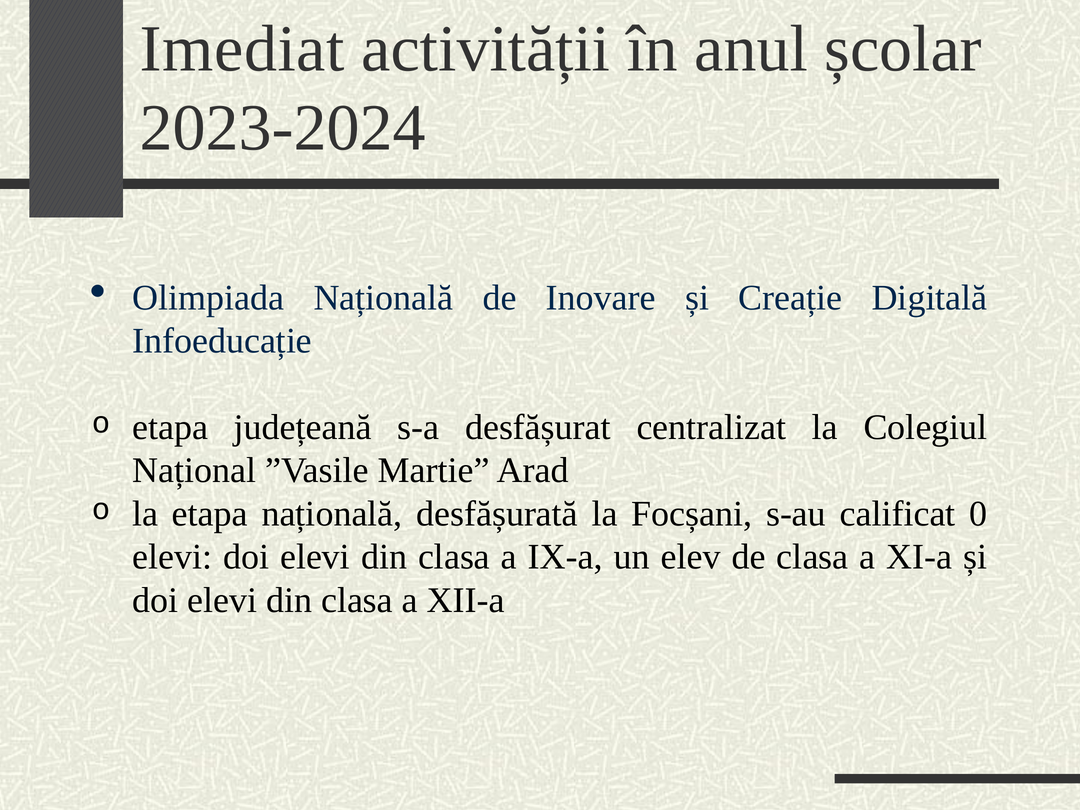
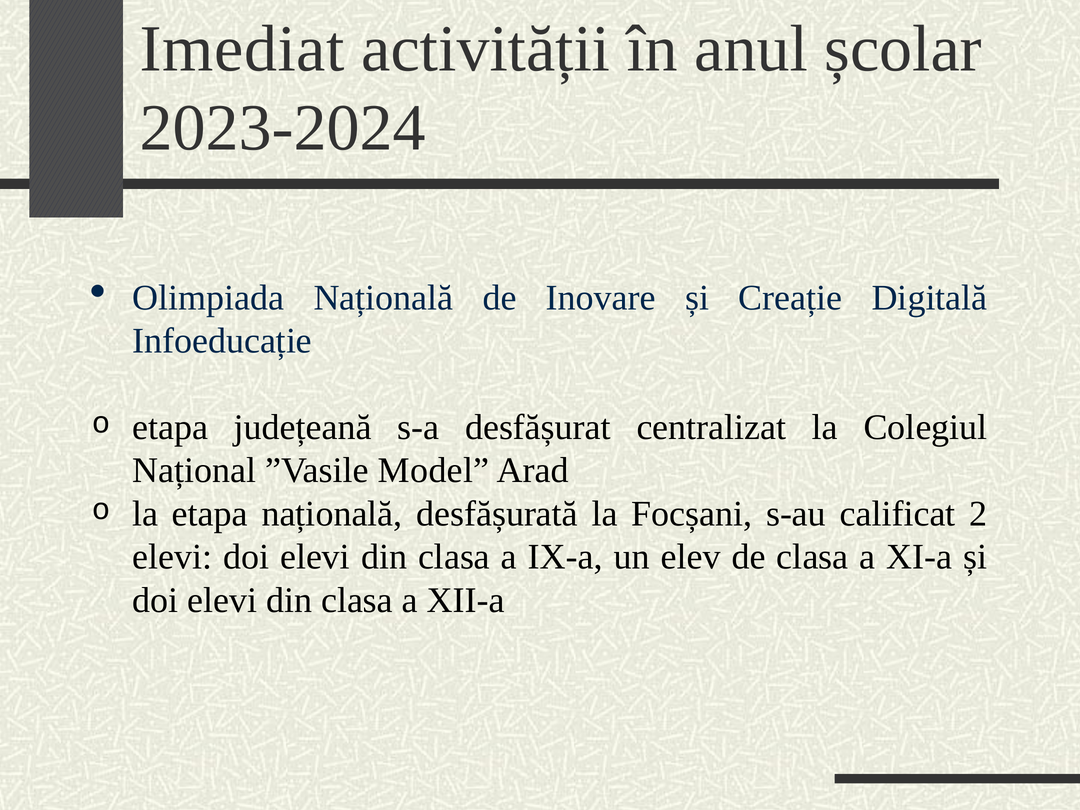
Martie: Martie -> Model
0: 0 -> 2
